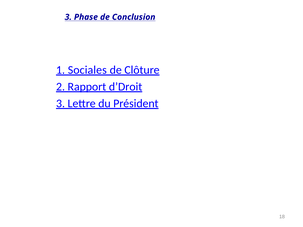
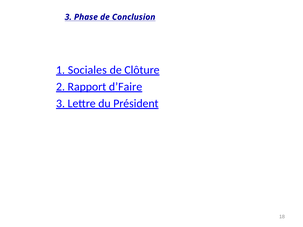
d’Droit: d’Droit -> d’Faire
